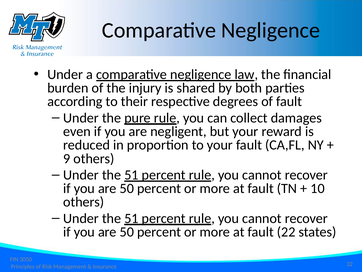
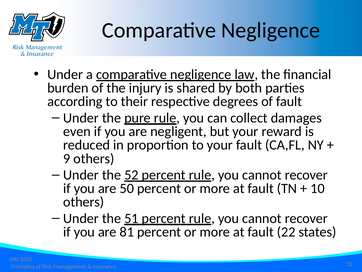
51 at (131, 175): 51 -> 52
50 at (127, 232): 50 -> 81
